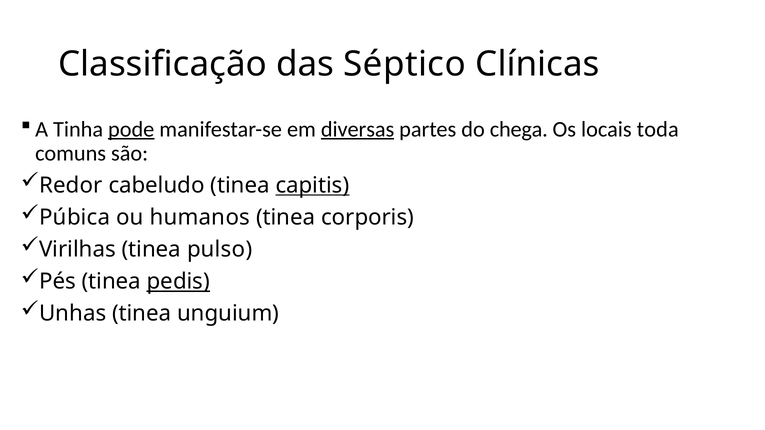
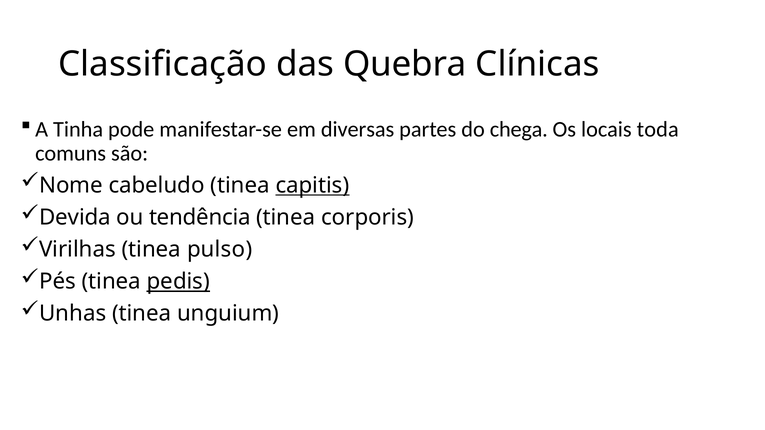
Séptico: Séptico -> Quebra
pode underline: present -> none
diversas underline: present -> none
Redor: Redor -> Nome
Púbica: Púbica -> Devida
humanos: humanos -> tendência
